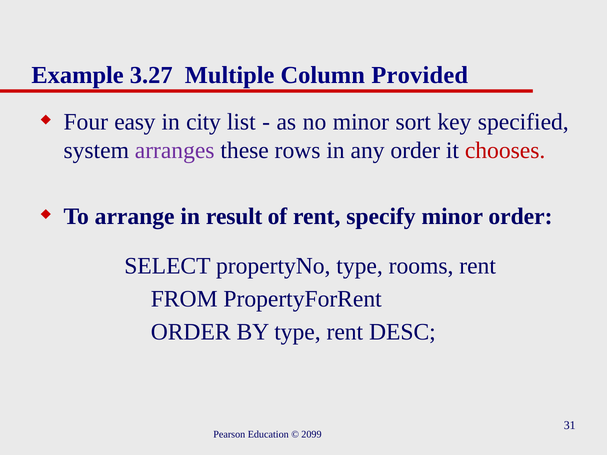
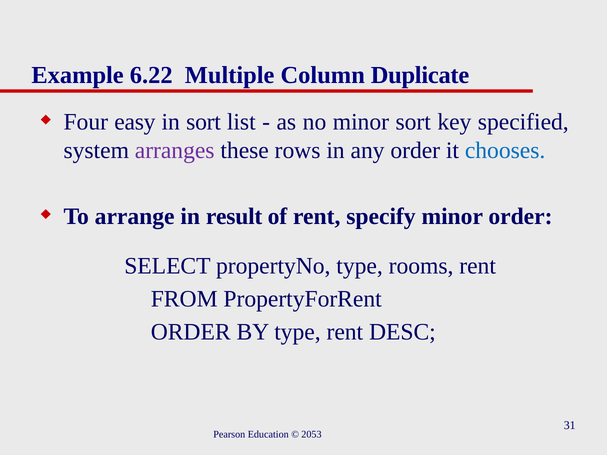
3.27: 3.27 -> 6.22
Provided: Provided -> Duplicate
in city: city -> sort
chooses colour: red -> blue
2099: 2099 -> 2053
